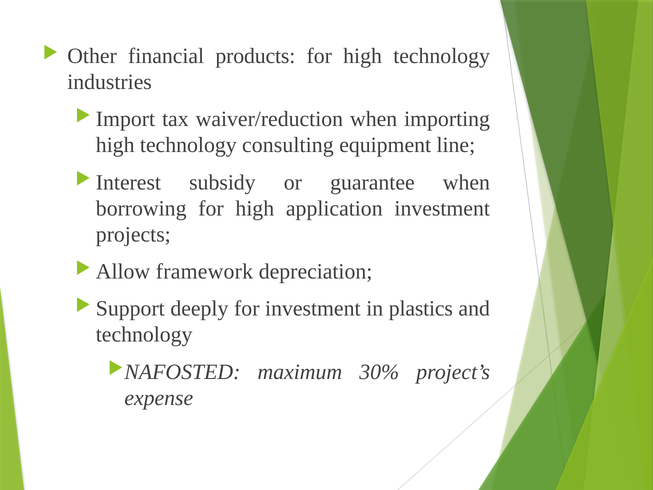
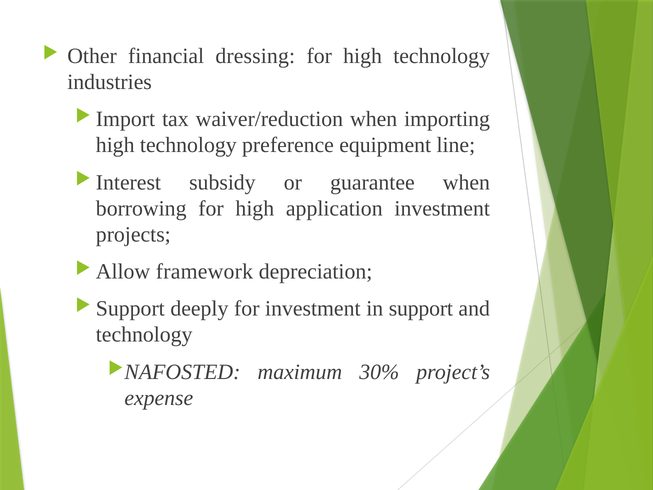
products: products -> dressing
consulting: consulting -> preference
plastics: plastics -> support
